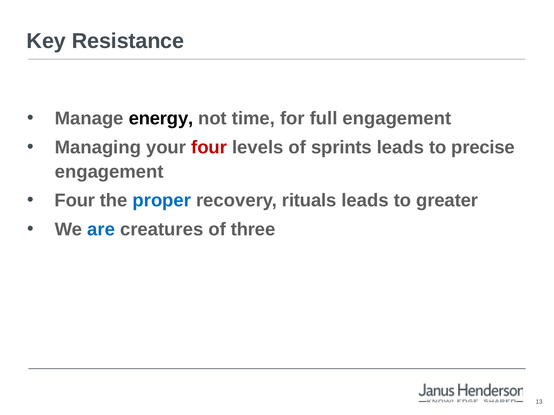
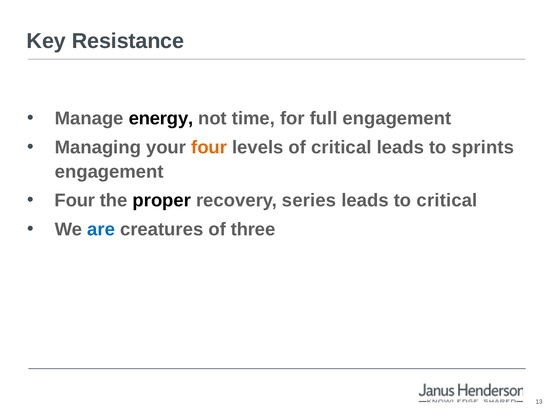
four at (209, 147) colour: red -> orange
of sprints: sprints -> critical
precise: precise -> sprints
proper colour: blue -> black
rituals: rituals -> series
to greater: greater -> critical
